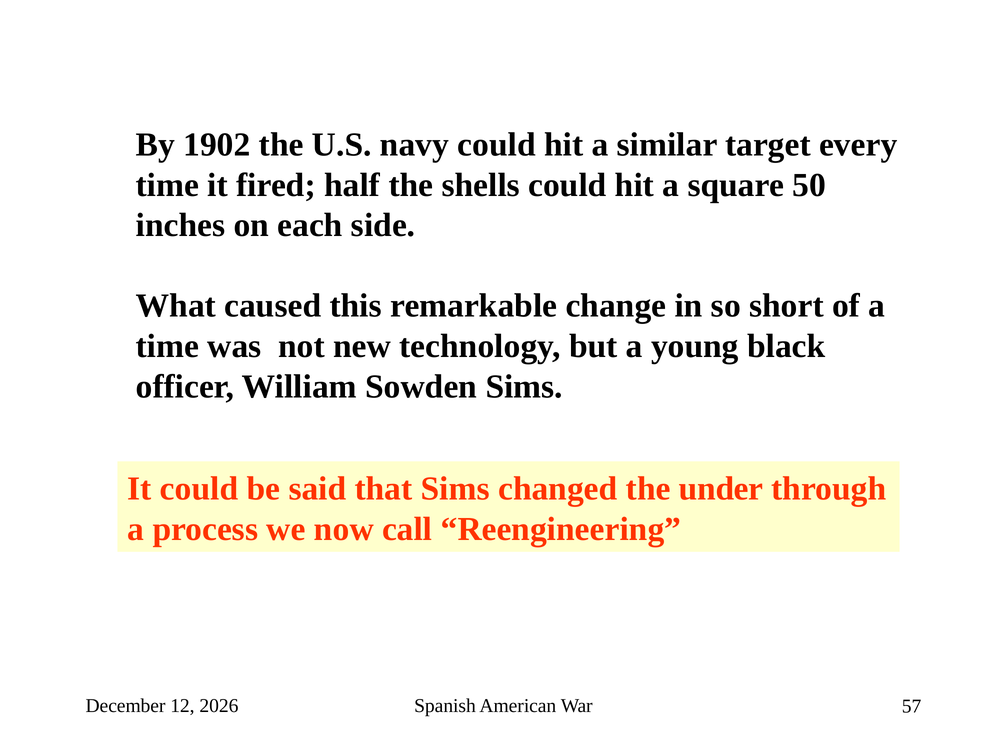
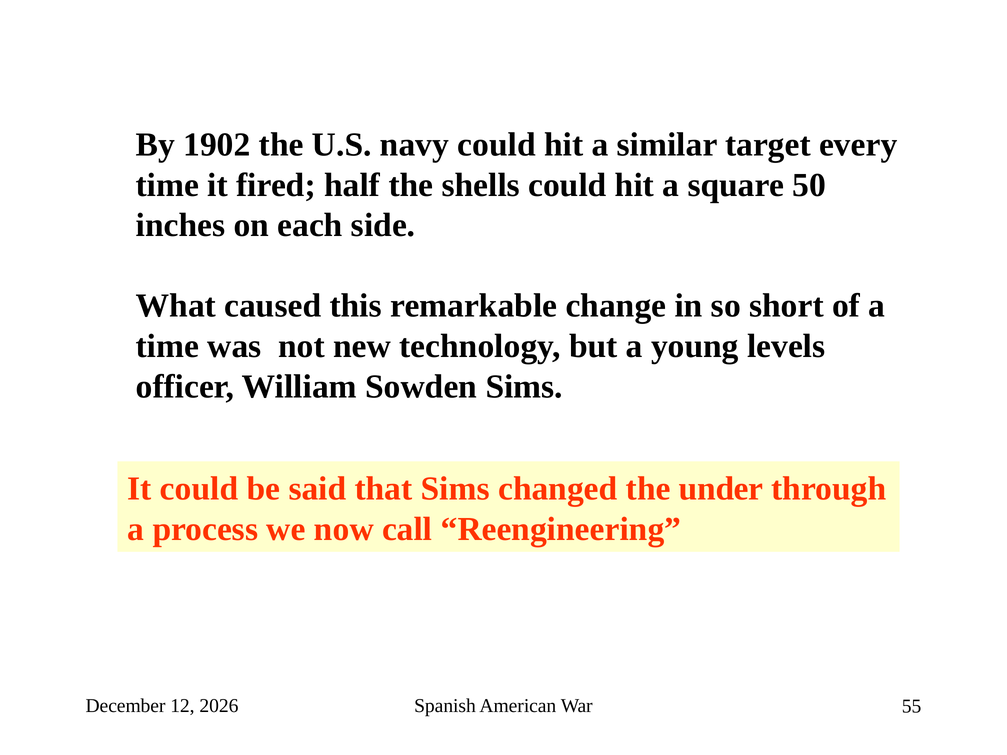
black: black -> levels
57: 57 -> 55
